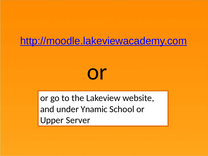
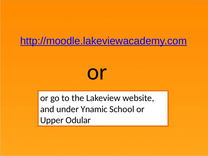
Server: Server -> Odular
